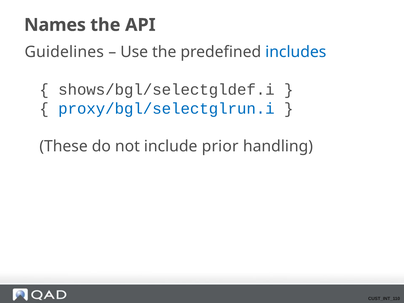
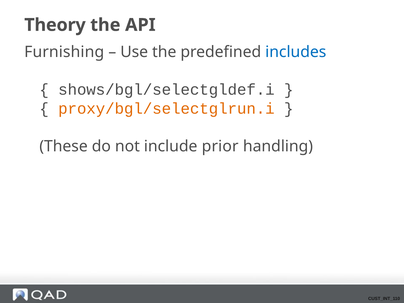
Names: Names -> Theory
Guidelines: Guidelines -> Furnishing
proxy/bgl/selectglrun.i colour: blue -> orange
